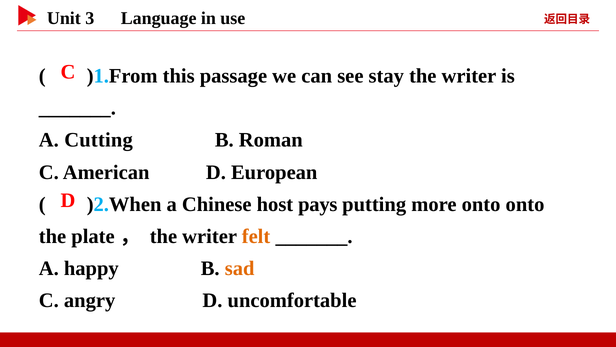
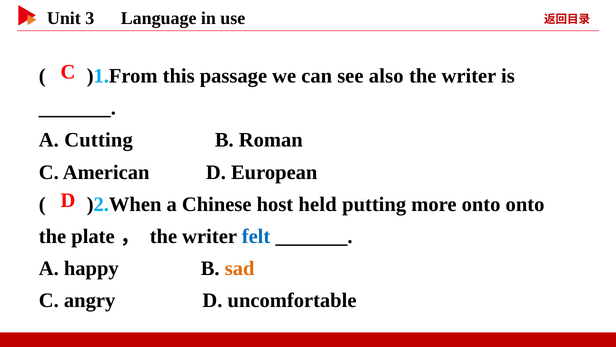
stay: stay -> also
pays: pays -> held
felt colour: orange -> blue
